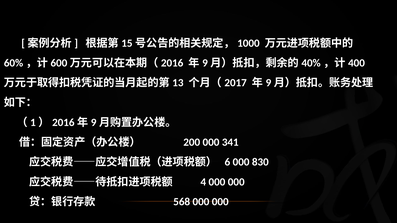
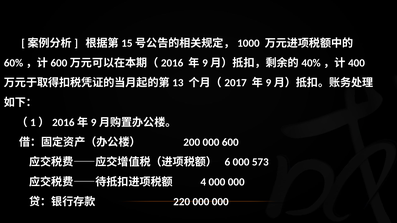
341: 341 -> 600
830: 830 -> 573
568: 568 -> 220
